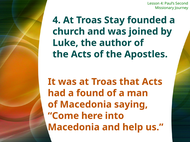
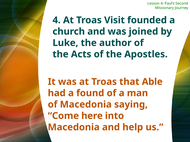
Stay: Stay -> Visit
that Acts: Acts -> Able
